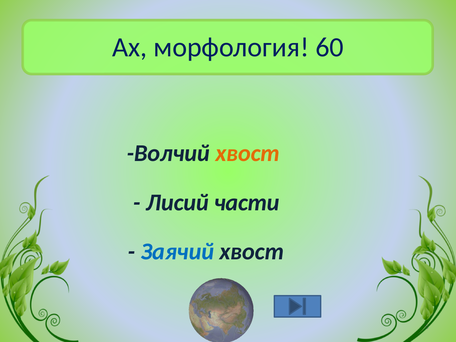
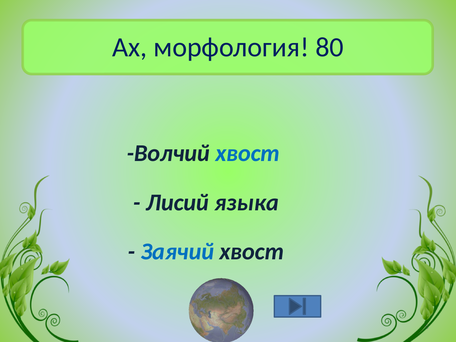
60: 60 -> 80
хвост at (248, 153) colour: orange -> blue
части: части -> языка
